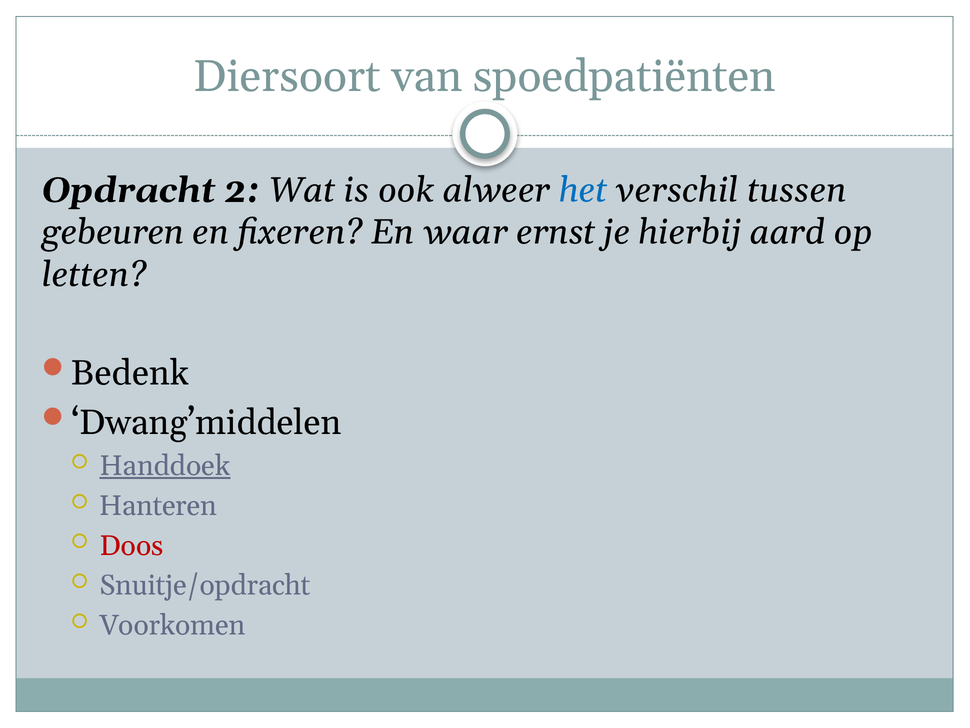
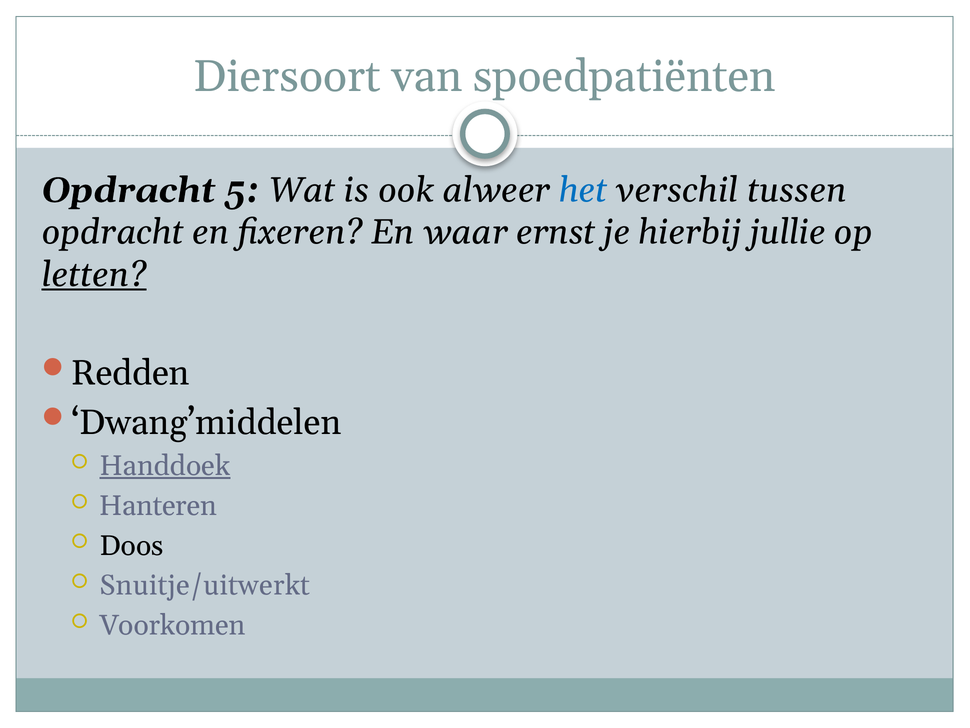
2: 2 -> 5
gebeuren at (113, 232): gebeuren -> opdracht
aard: aard -> jullie
letten underline: none -> present
Bedenk: Bedenk -> Redden
Doos colour: red -> black
Snuitje/opdracht: Snuitje/opdracht -> Snuitje/uitwerkt
